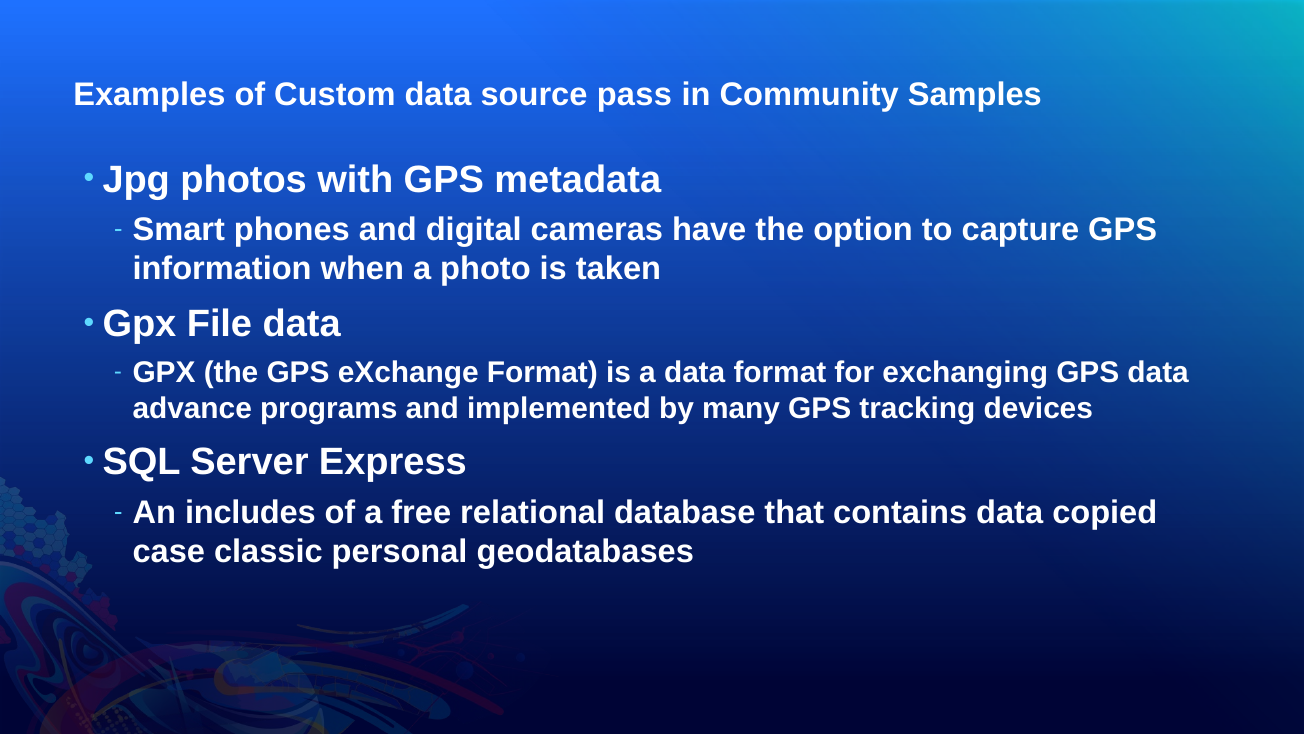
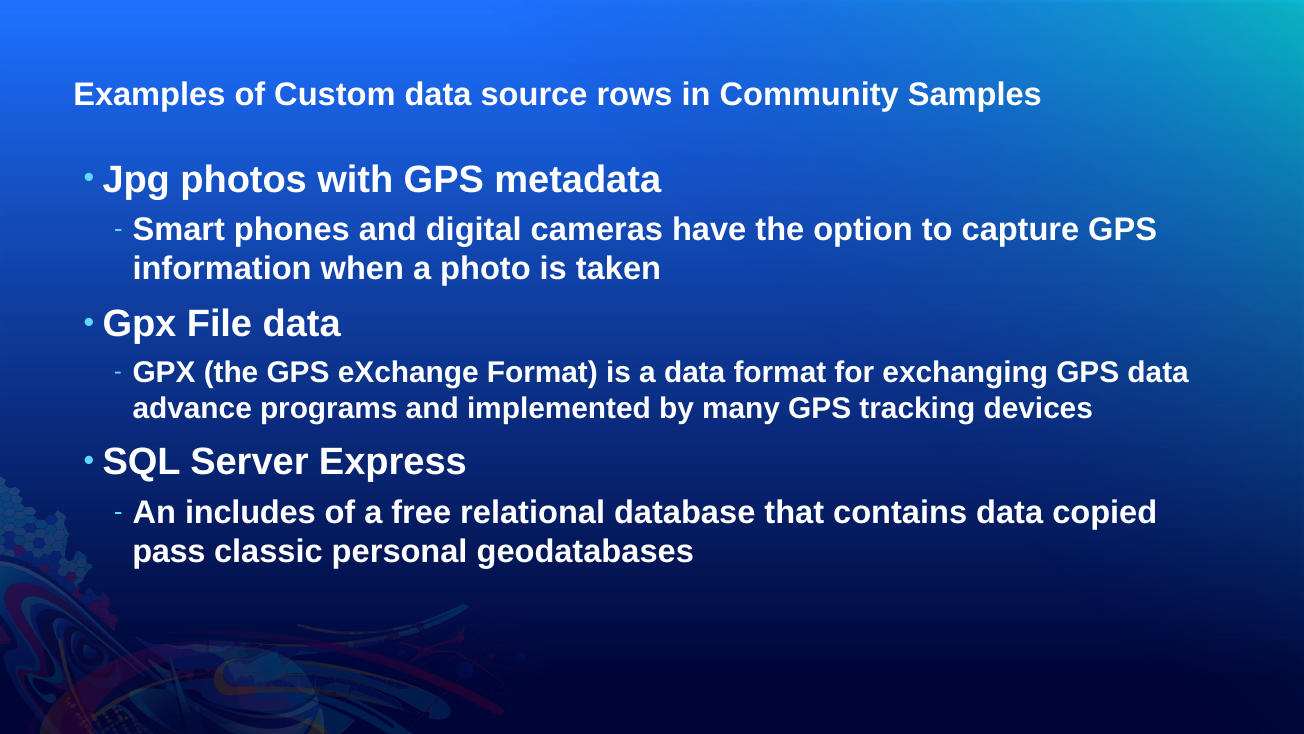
pass: pass -> rows
case: case -> pass
